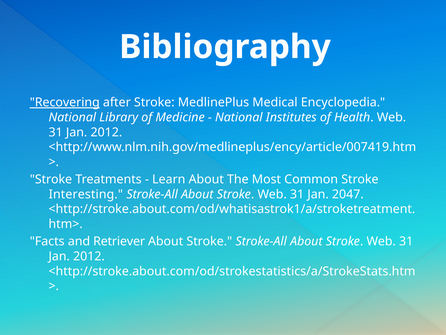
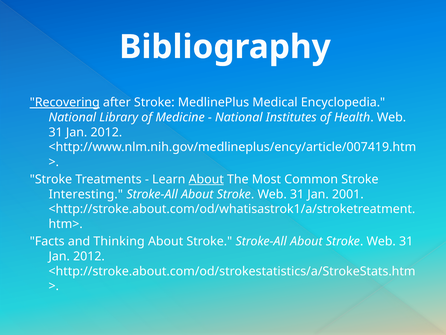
About at (206, 179) underline: none -> present
2047: 2047 -> 2001
Retriever: Retriever -> Thinking
